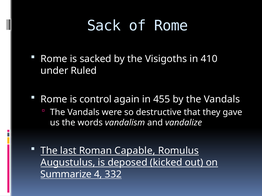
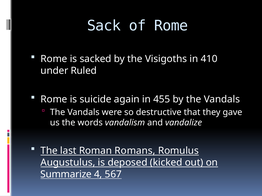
control: control -> suicide
Capable: Capable -> Romans
332: 332 -> 567
